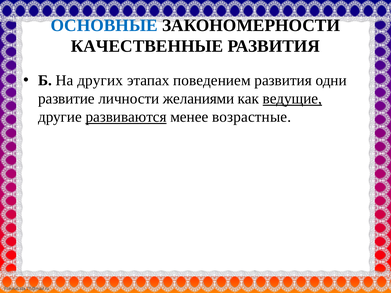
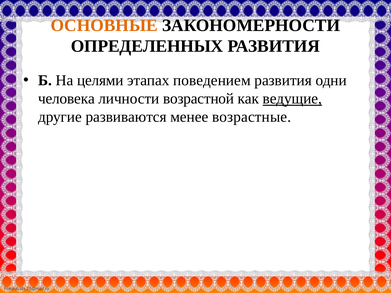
ОСНОВНЫЕ colour: blue -> orange
КАЧЕСТВЕННЫЕ: КАЧЕСТВЕННЫЕ -> ОПРЕДЕЛЕННЫХ
других: других -> целями
развитие: развитие -> человека
желаниями: желаниями -> возрастной
развиваются underline: present -> none
